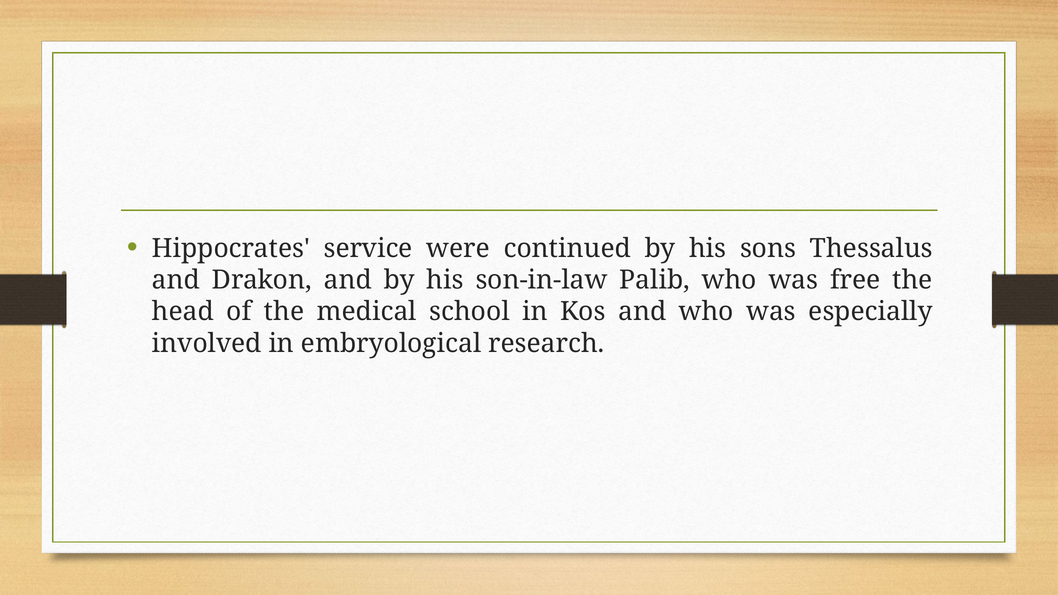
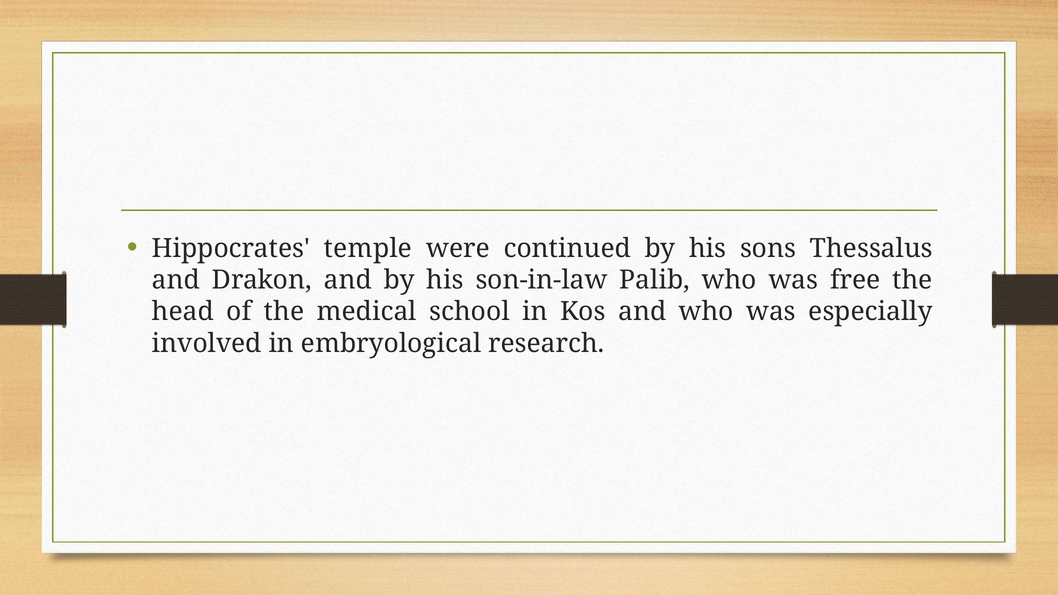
service: service -> temple
